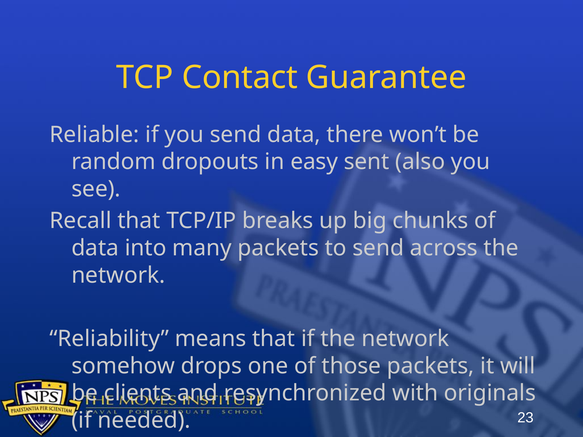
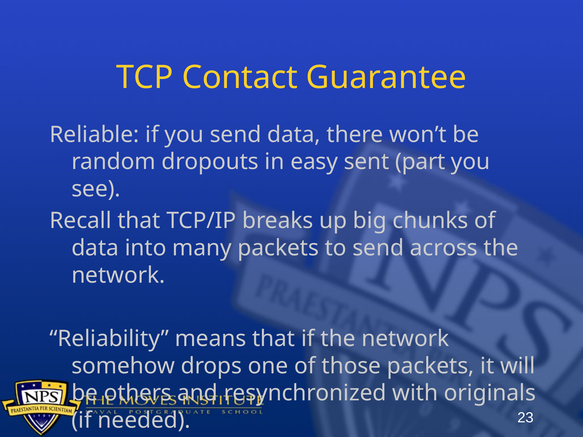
also: also -> part
clients: clients -> others
